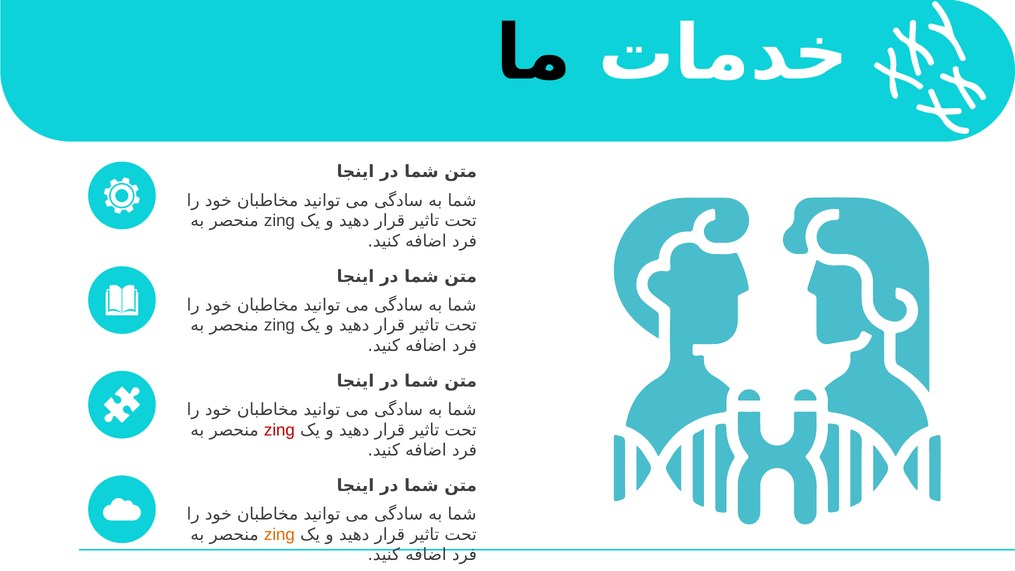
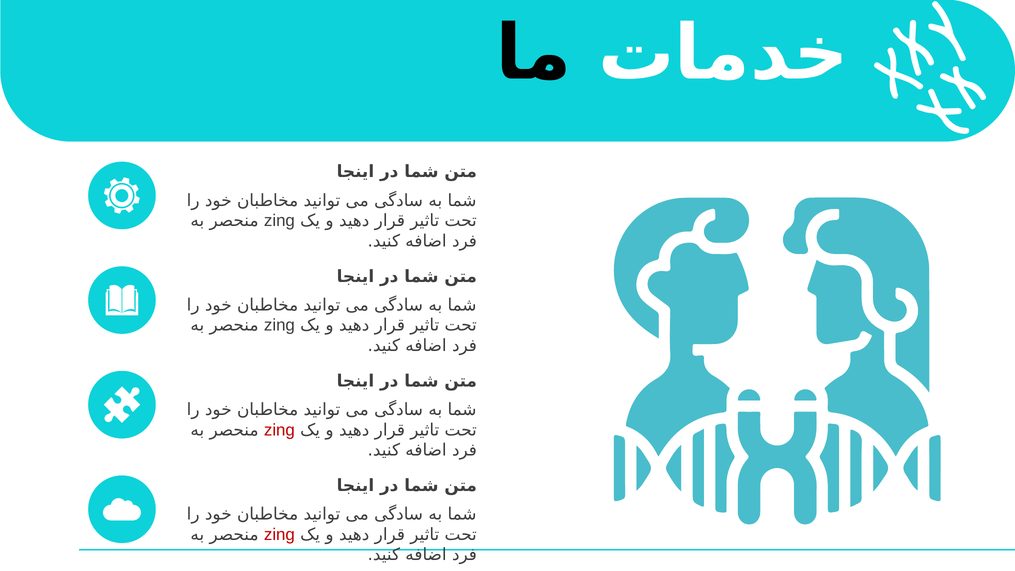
zing at (279, 535) colour: orange -> red
